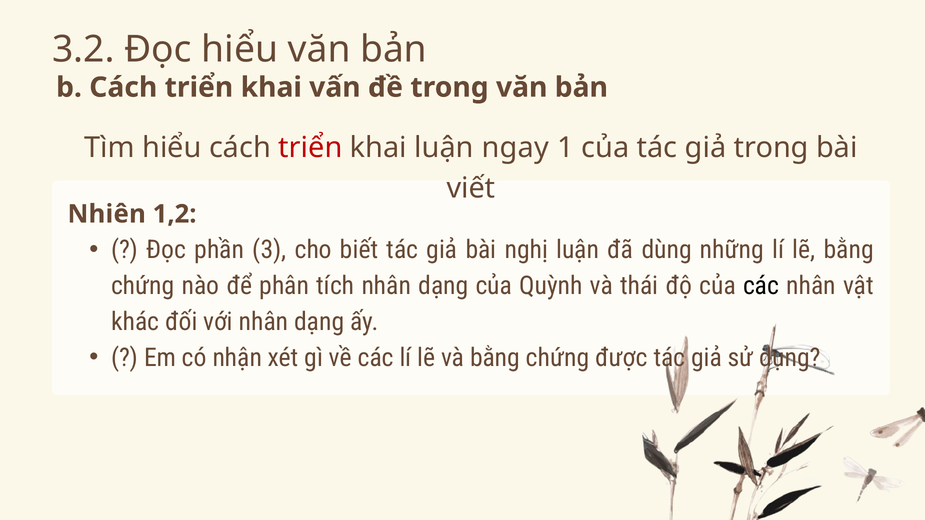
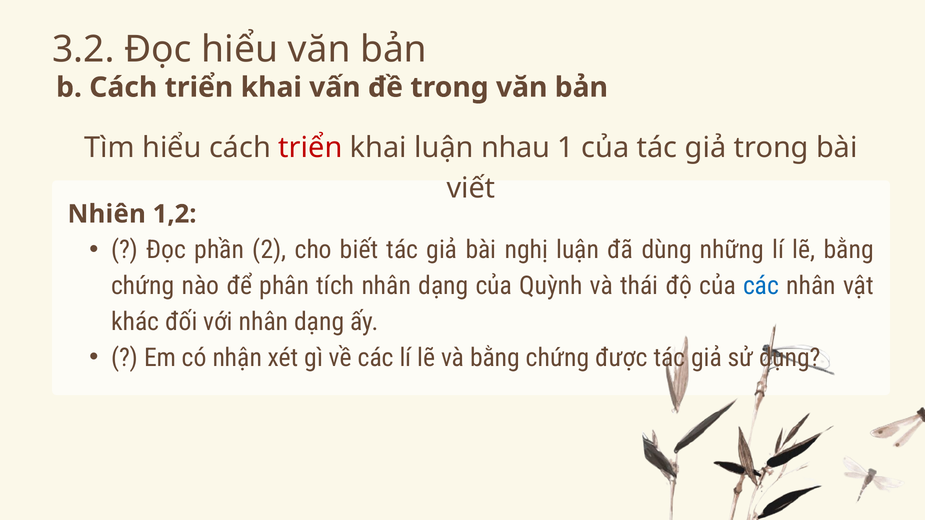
ngay: ngay -> nhau
3: 3 -> 2
các at (761, 286) colour: black -> blue
